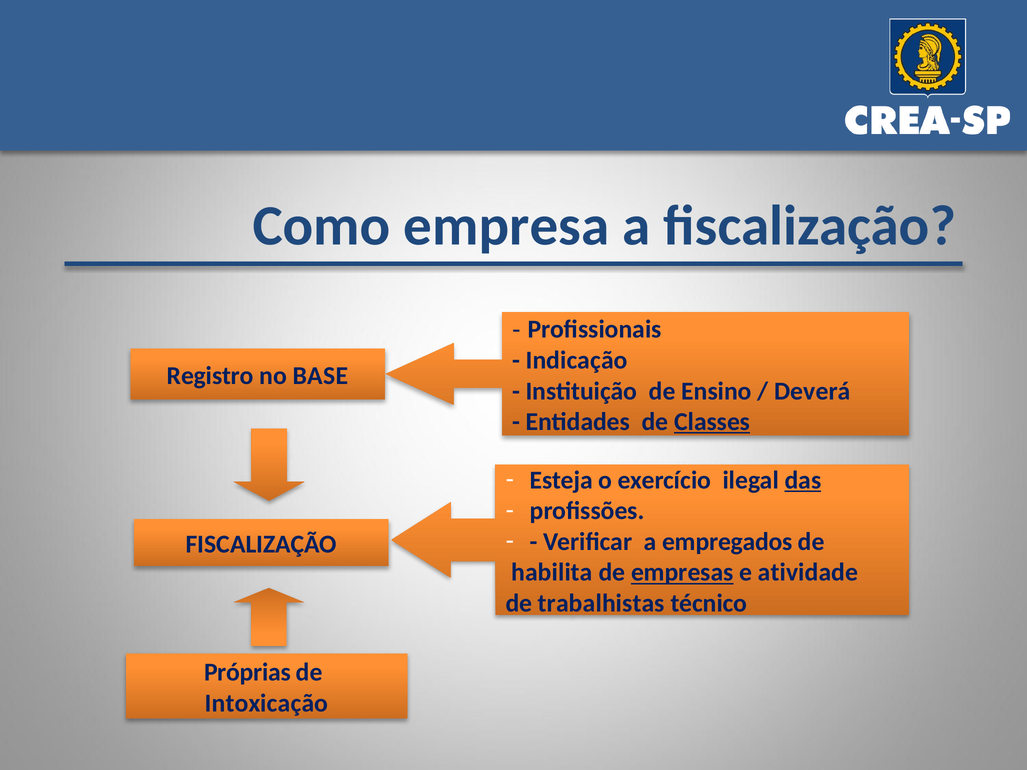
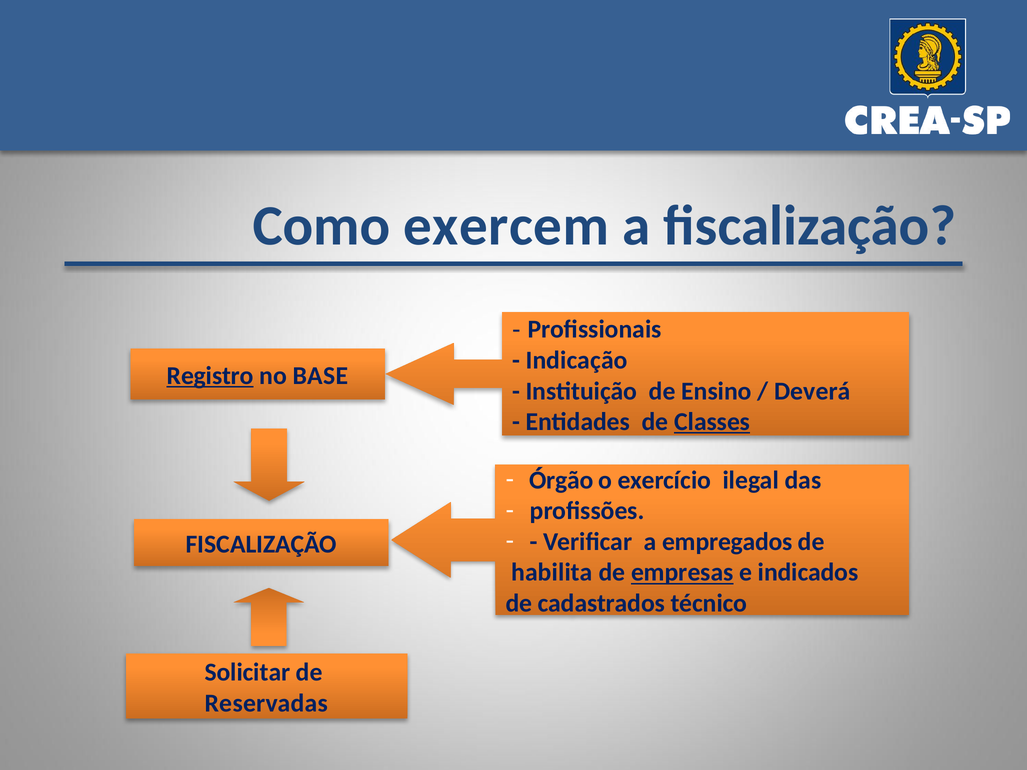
empresa: empresa -> exercem
Registro underline: none -> present
Esteja: Esteja -> Órgão
das underline: present -> none
atividade: atividade -> indicados
trabalhistas: trabalhistas -> cadastrados
Próprias: Próprias -> Solicitar
Intoxicação: Intoxicação -> Reservadas
